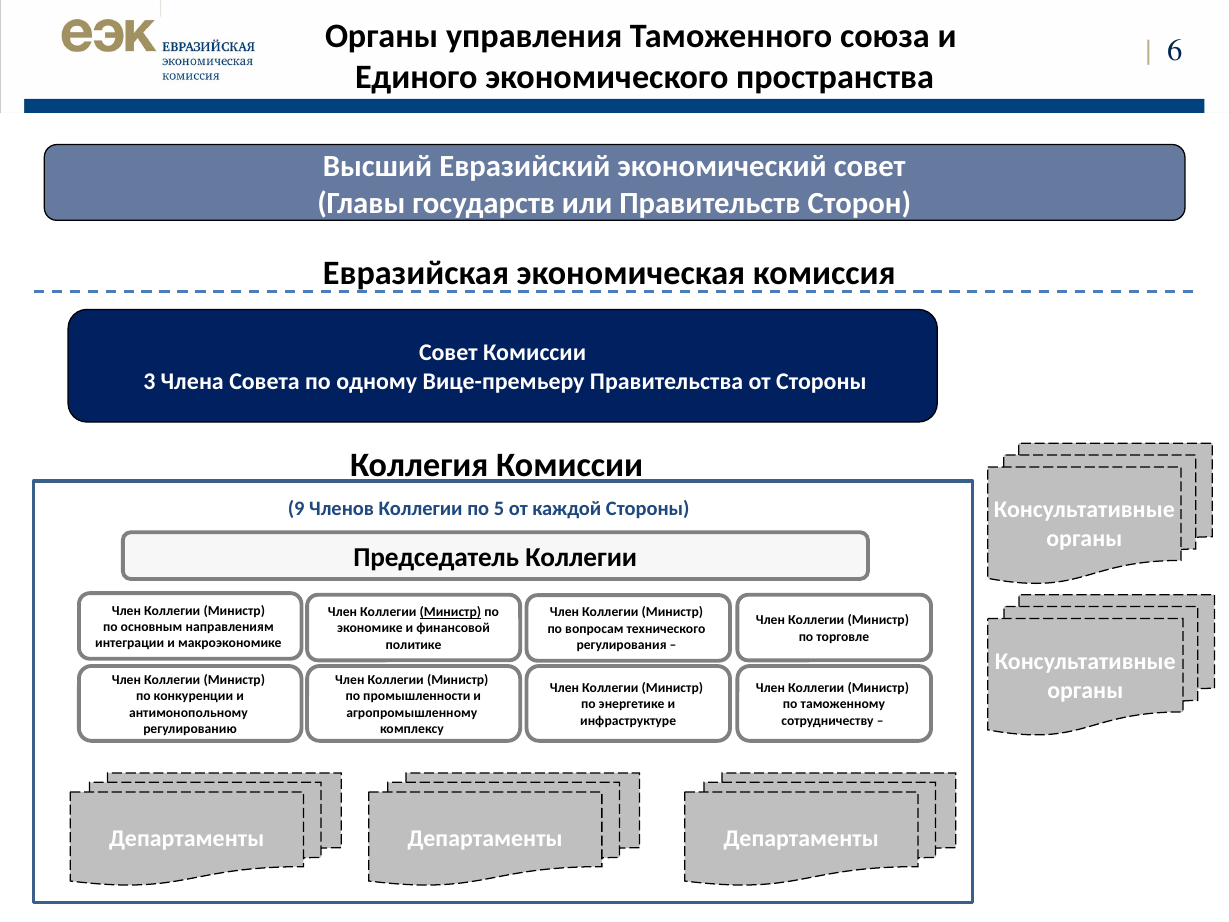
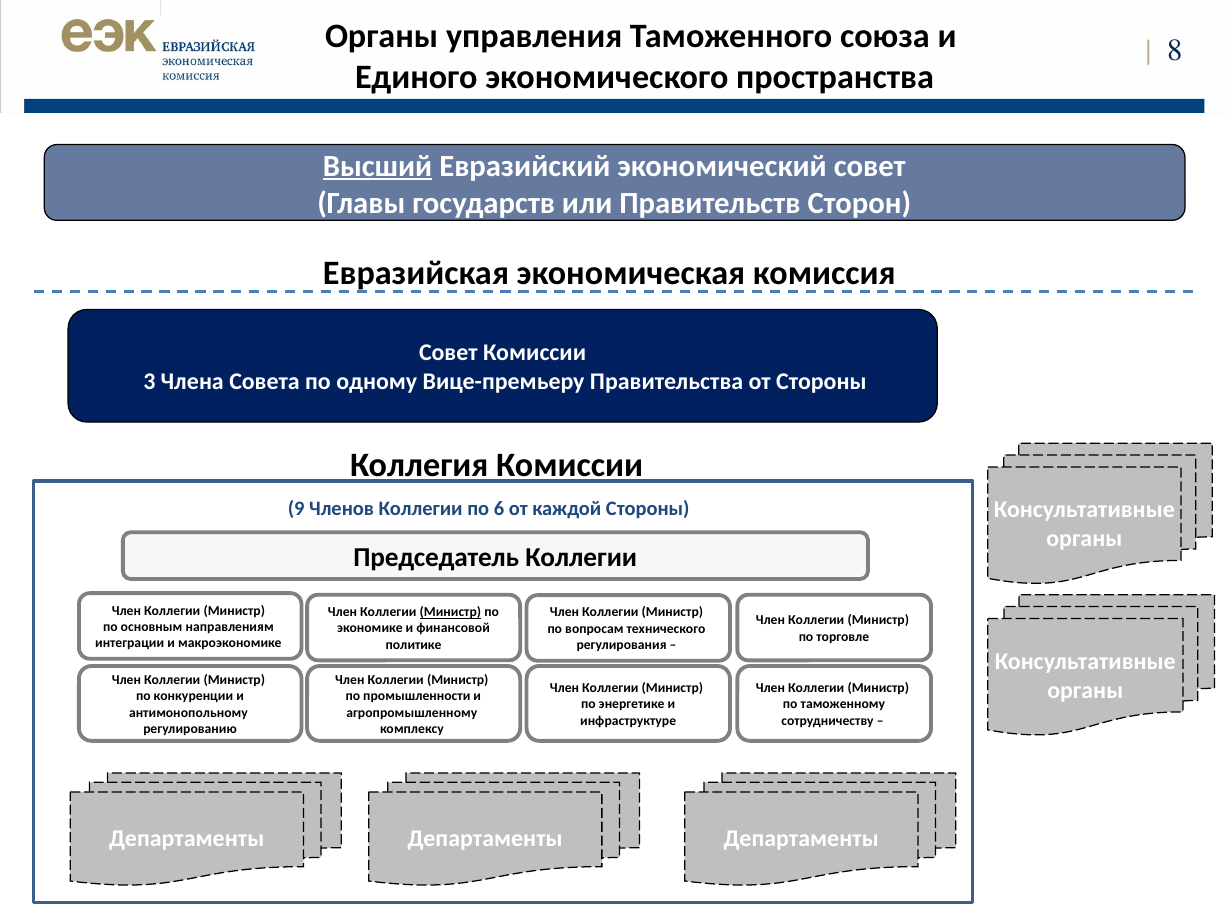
6: 6 -> 8
Высший underline: none -> present
5: 5 -> 6
